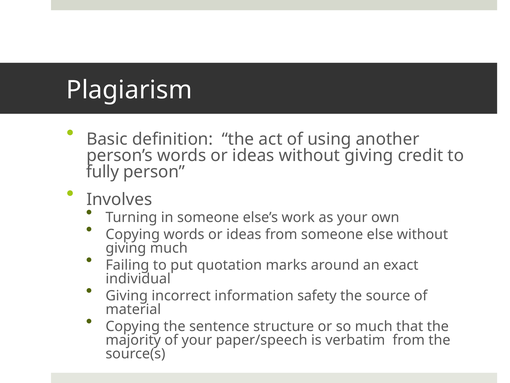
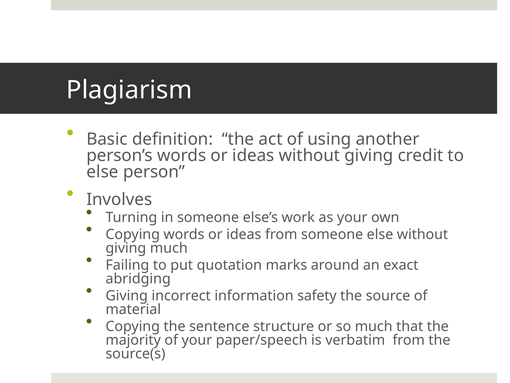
fully at (103, 172): fully -> else
individual: individual -> abridging
